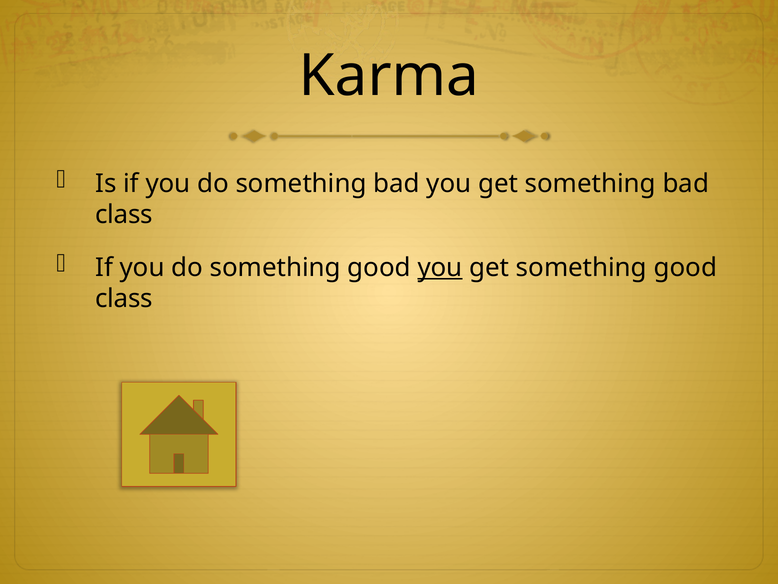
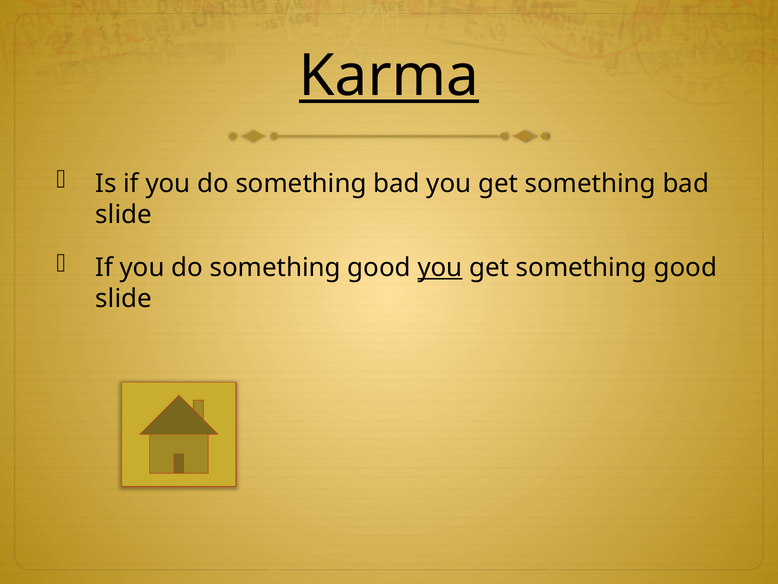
Karma underline: none -> present
class at (124, 214): class -> slide
class at (124, 298): class -> slide
